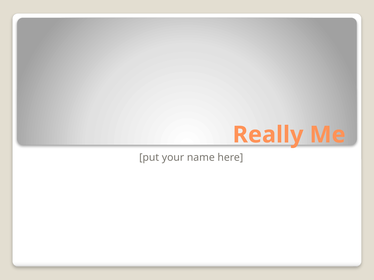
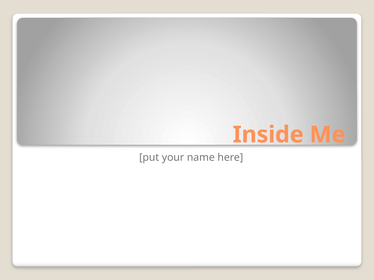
Really: Really -> Inside
